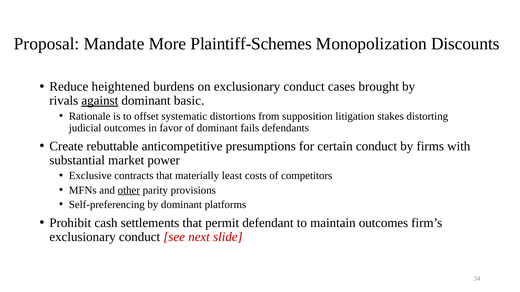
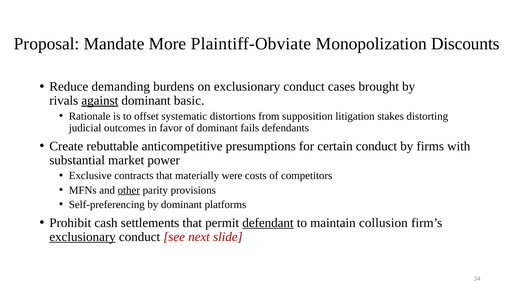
Plaintiff-Schemes: Plaintiff-Schemes -> Plaintiff-Obviate
heightened: heightened -> demanding
least: least -> were
defendant underline: none -> present
maintain outcomes: outcomes -> collusion
exclusionary at (83, 237) underline: none -> present
